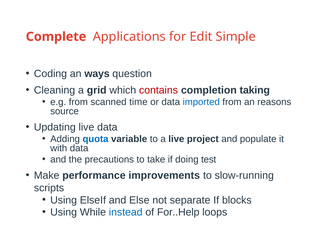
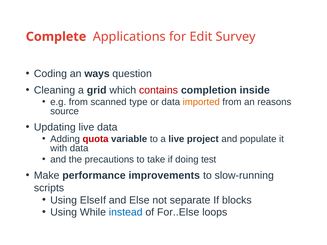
Simple: Simple -> Survey
taking: taking -> inside
time: time -> type
imported colour: blue -> orange
quota colour: blue -> red
For..Help: For..Help -> For..Else
